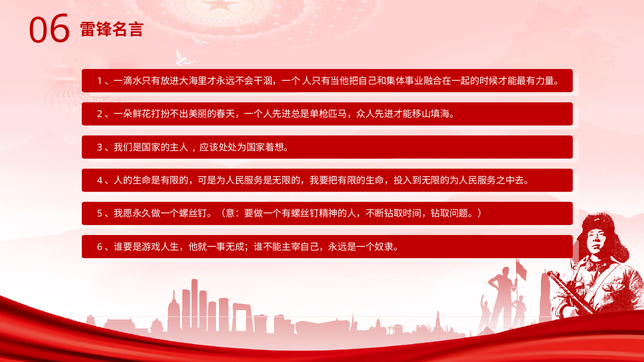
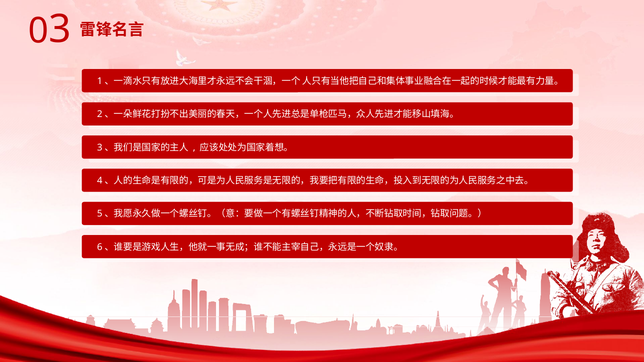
6: 6 -> 3
